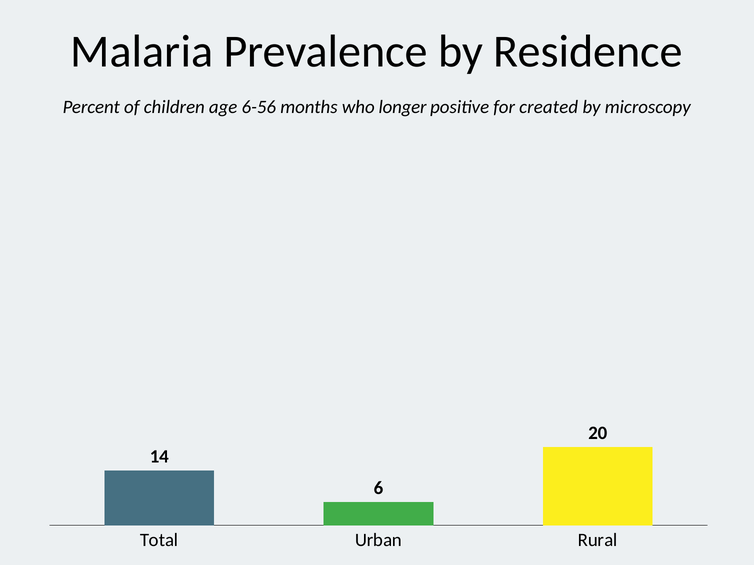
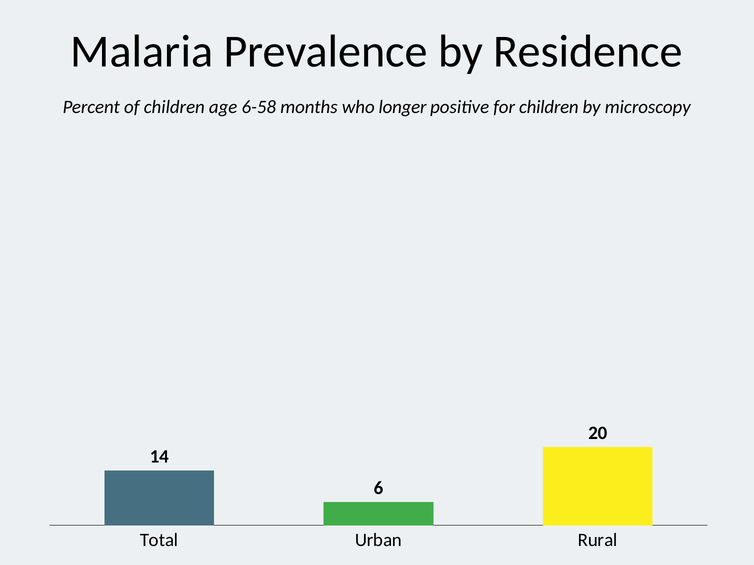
6-56: 6-56 -> 6-58
for created: created -> children
